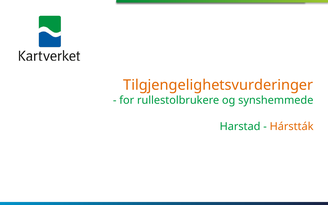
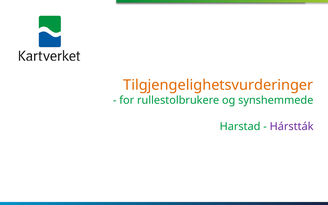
Hárstták colour: orange -> purple
